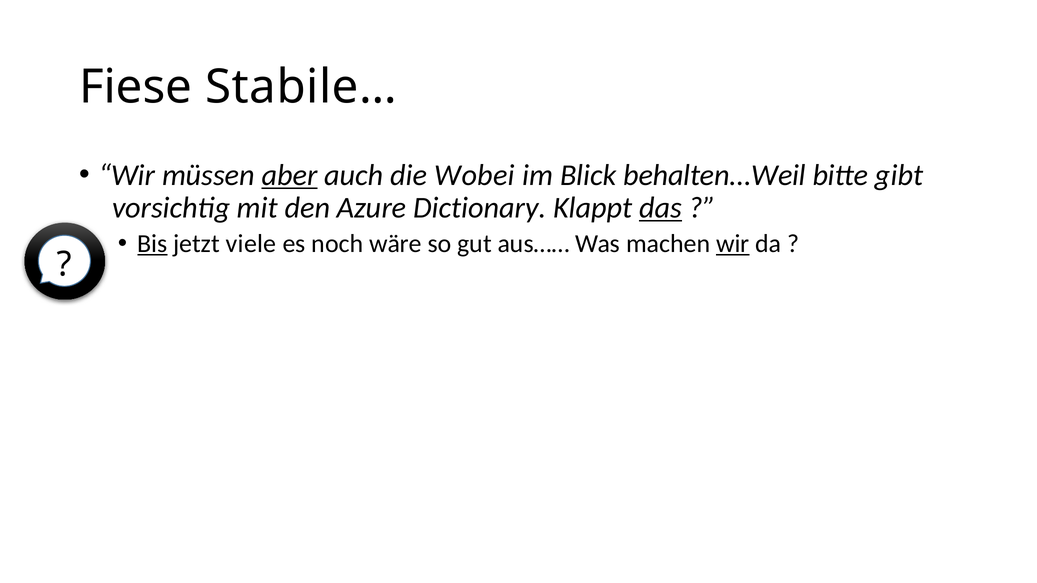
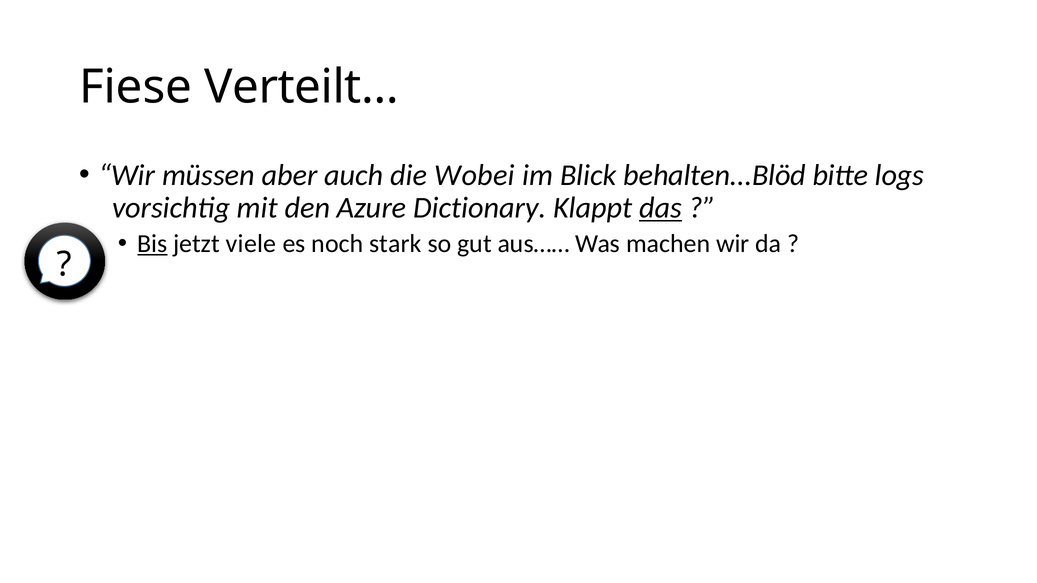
Stabile…: Stabile… -> Verteilt…
aber underline: present -> none
behalten...Weil: behalten...Weil -> behalten...Blöd
gibt: gibt -> logs
wäre: wäre -> stark
wir at (733, 244) underline: present -> none
